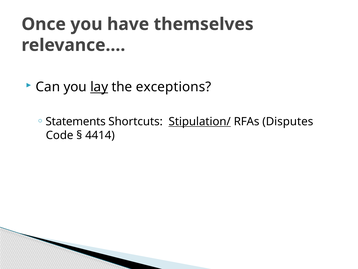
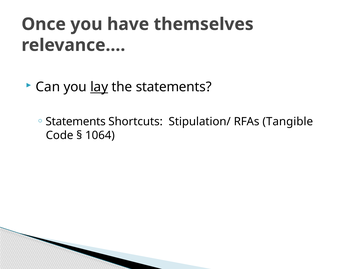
the exceptions: exceptions -> statements
Stipulation/ underline: present -> none
Disputes: Disputes -> Tangible
4414: 4414 -> 1064
